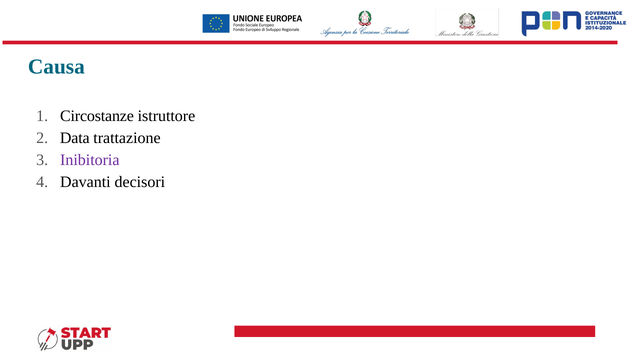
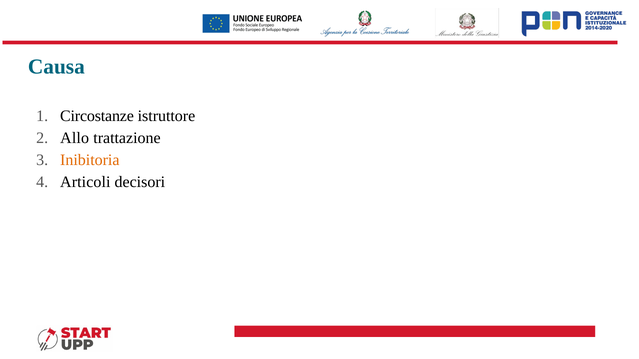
Data: Data -> Allo
Inibitoria colour: purple -> orange
Davanti: Davanti -> Articoli
